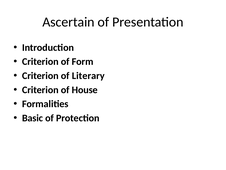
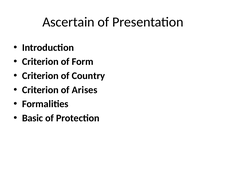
Literary: Literary -> Country
House: House -> Arises
